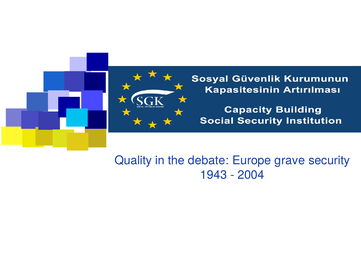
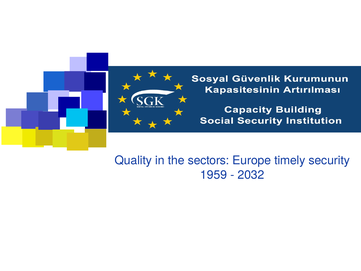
debate: debate -> sectors
grave: grave -> timely
1943: 1943 -> 1959
2004: 2004 -> 2032
